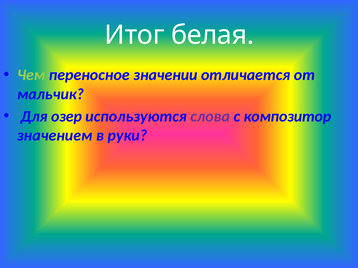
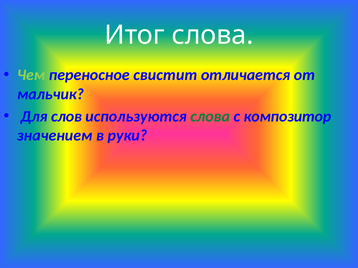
Итог белая: белая -> слова
значении: значении -> свистит
озер: озер -> слов
слова at (210, 116) colour: purple -> green
